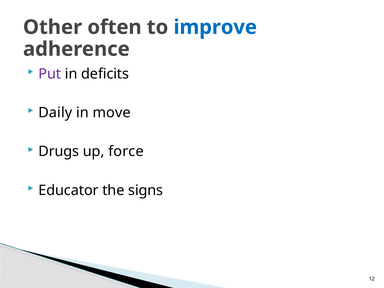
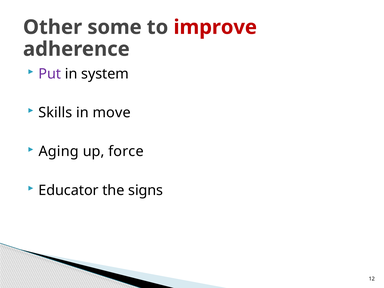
often: often -> some
improve colour: blue -> red
deficits: deficits -> system
Daily: Daily -> Skills
Drugs: Drugs -> Aging
